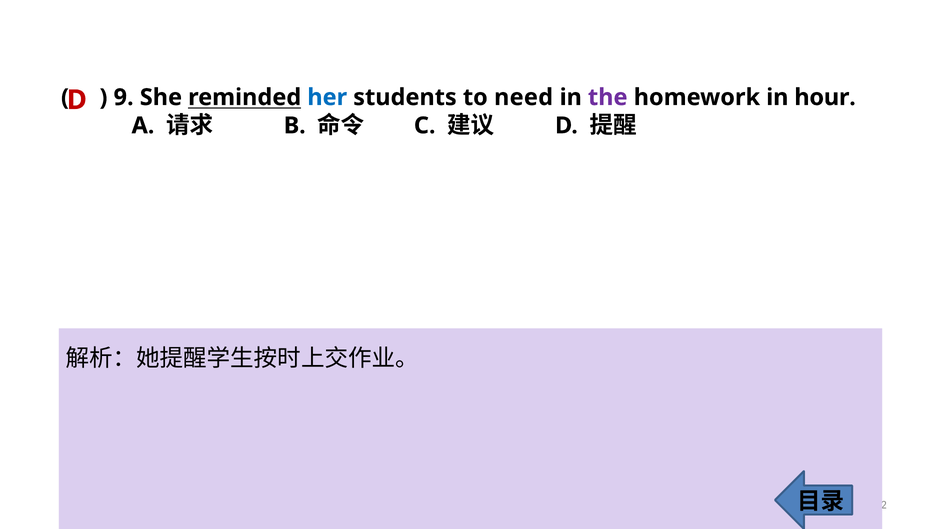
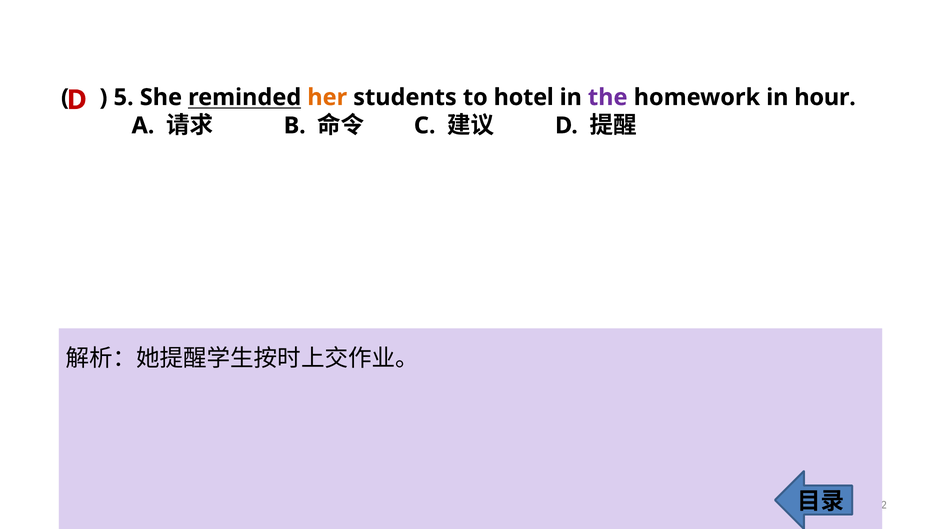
9: 9 -> 5
her colour: blue -> orange
need: need -> hotel
